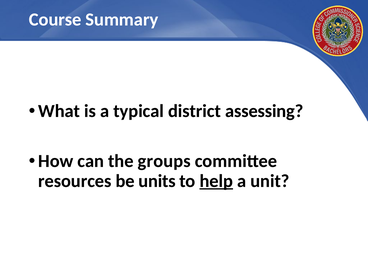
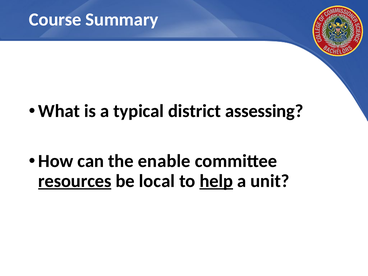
groups: groups -> enable
resources underline: none -> present
units: units -> local
